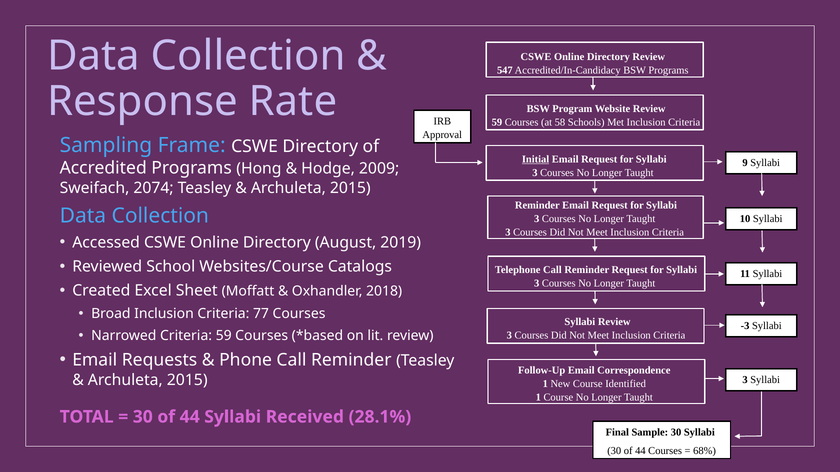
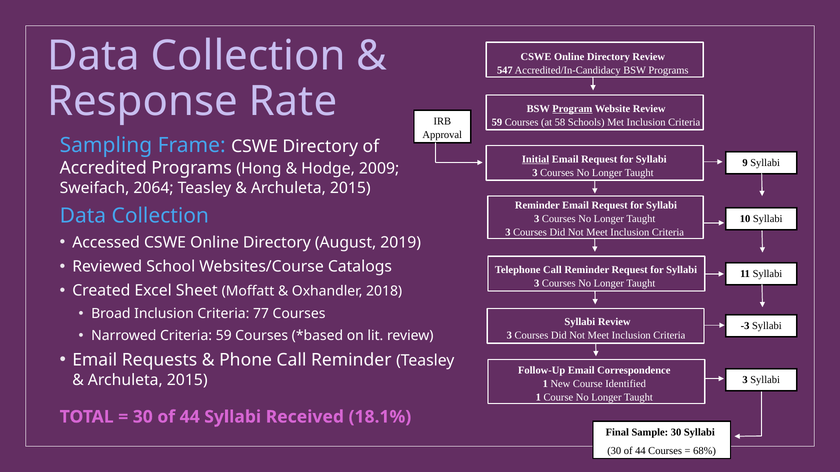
Program underline: none -> present
2074: 2074 -> 2064
28.1%: 28.1% -> 18.1%
